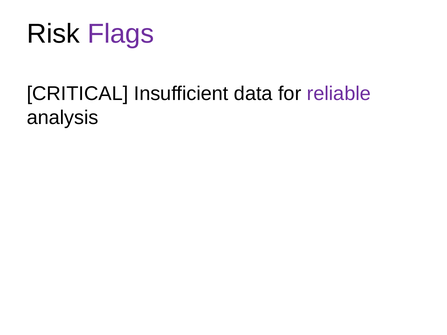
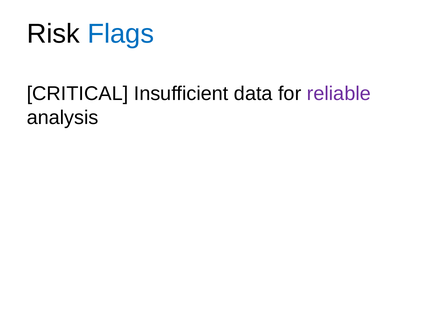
Flags colour: purple -> blue
